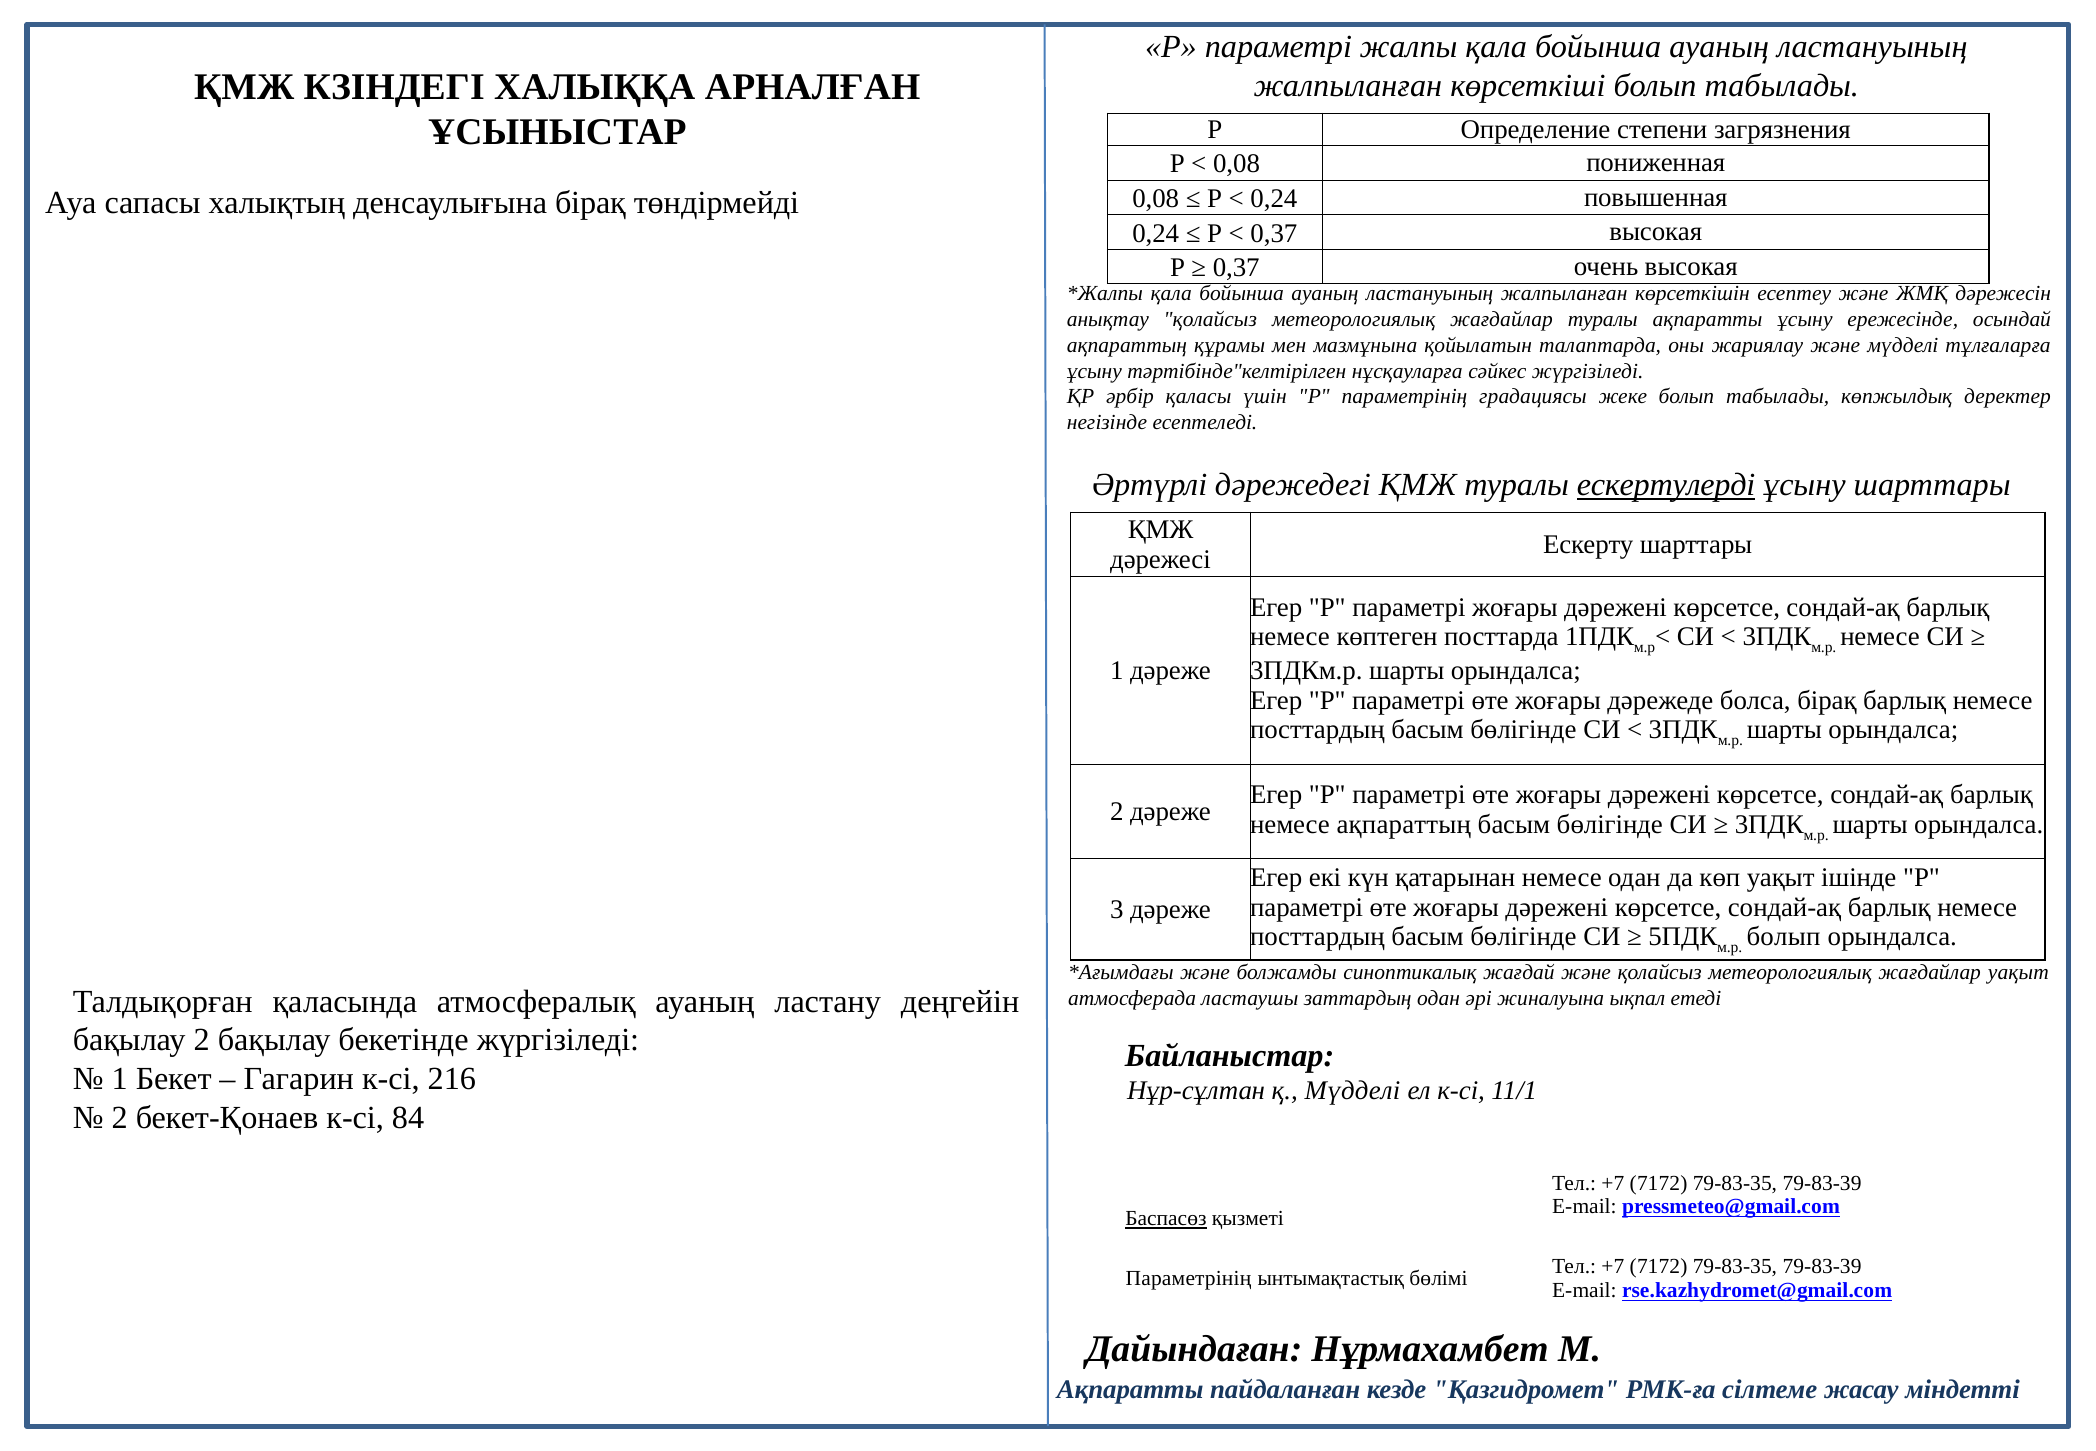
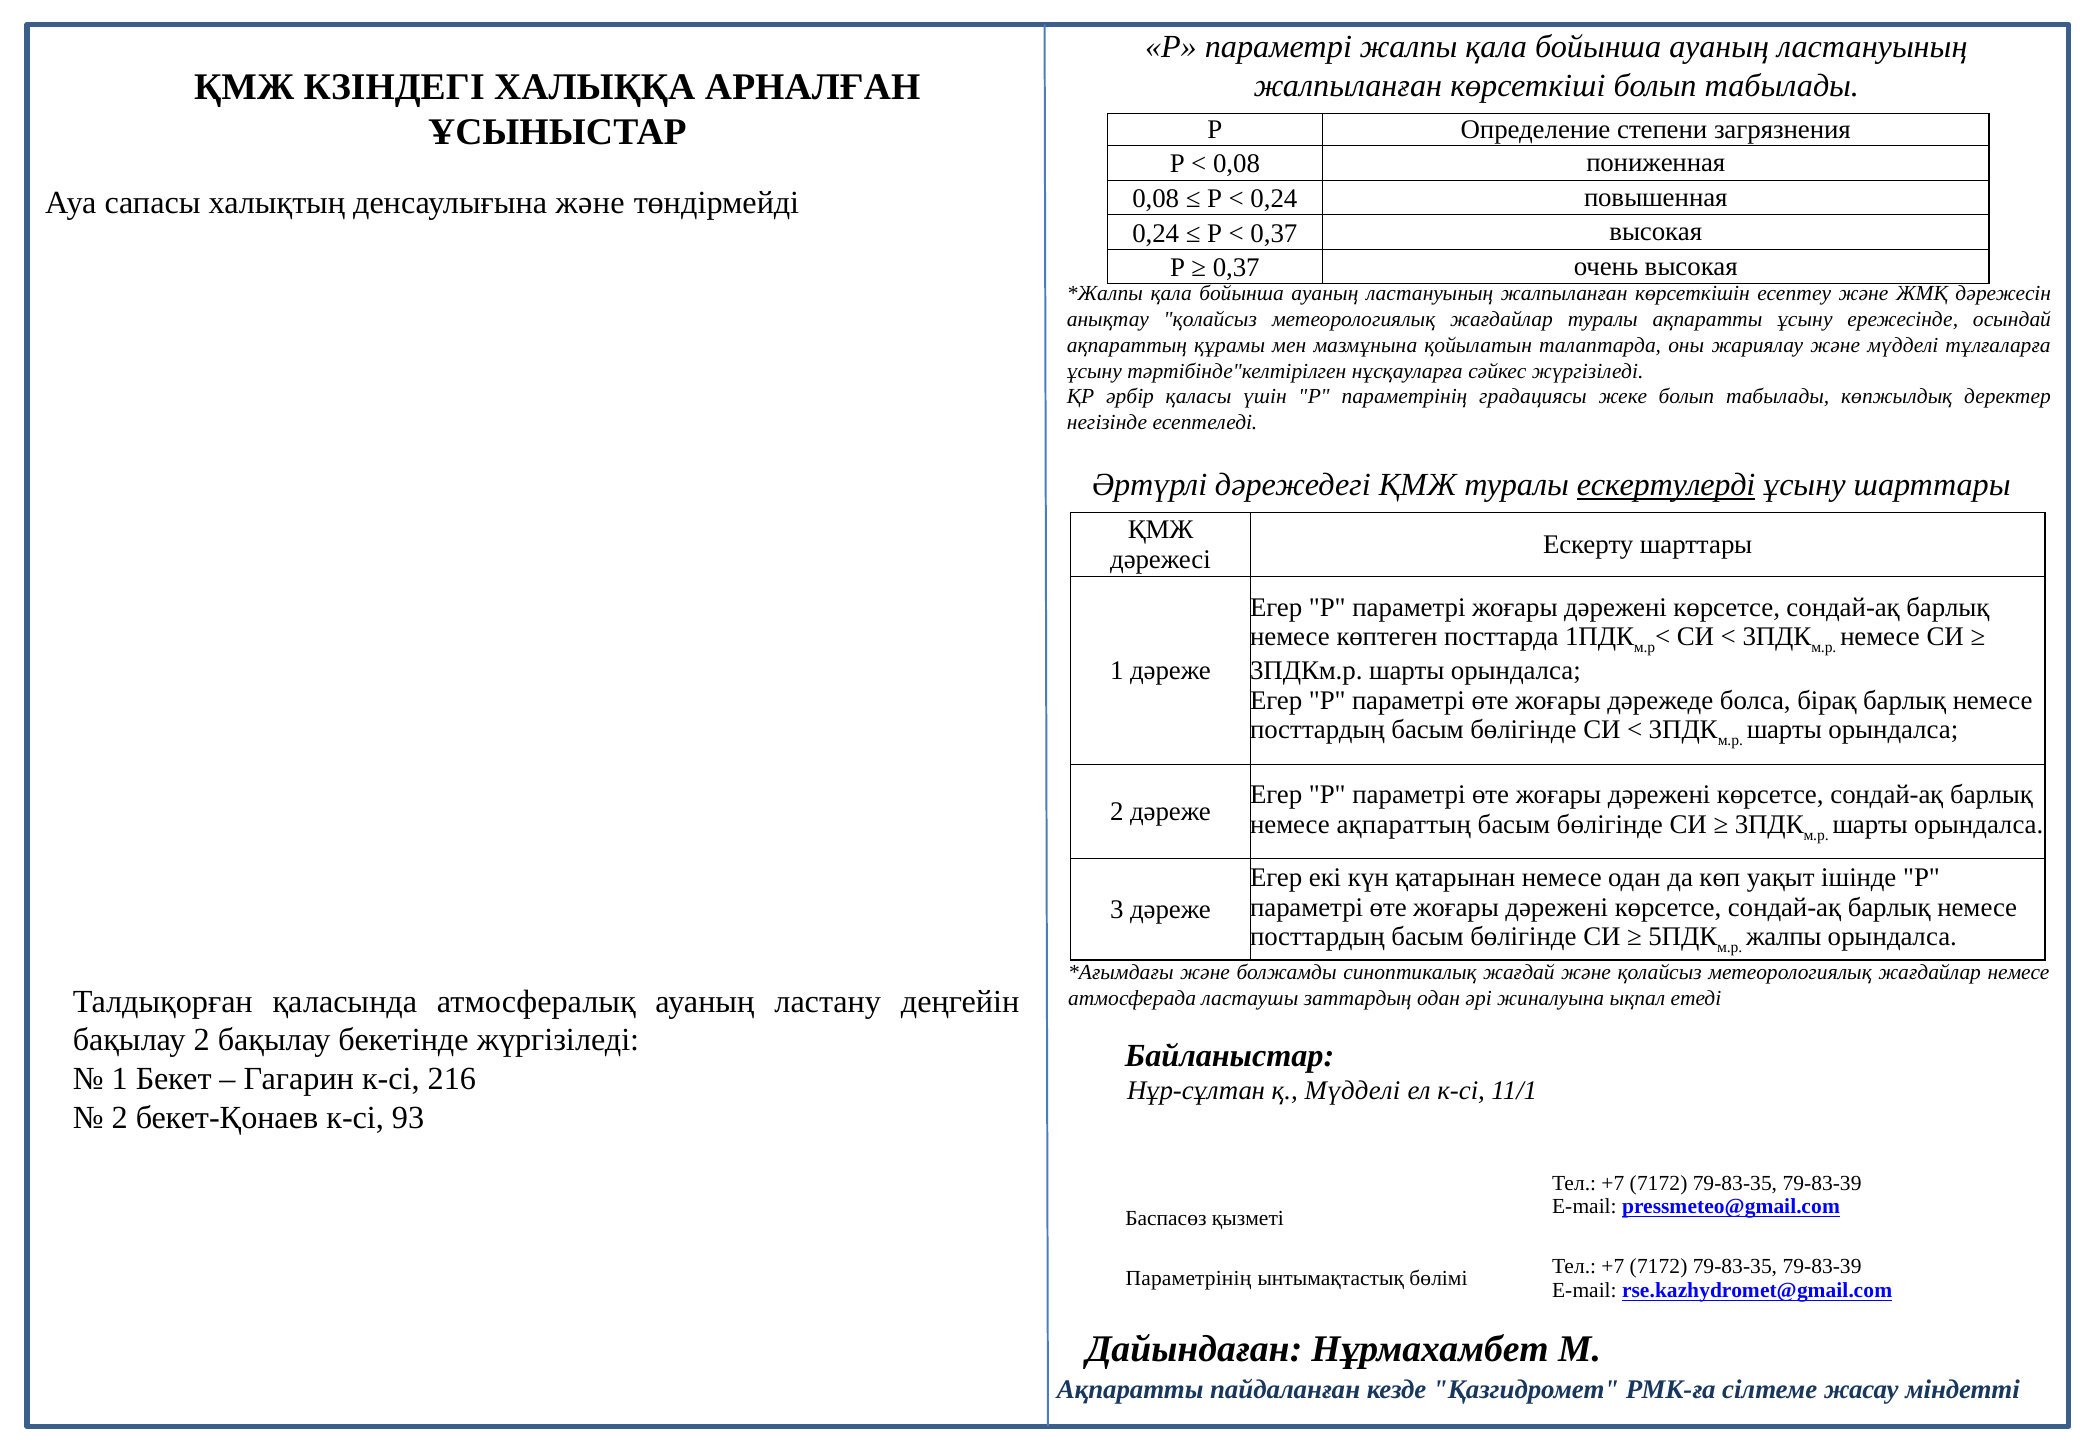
денсаулығына бірақ: бірақ -> және
болып at (1784, 937): болып -> жалпы
жағдайлар уақыт: уақыт -> немесе
84: 84 -> 93
Баспасөз underline: present -> none
